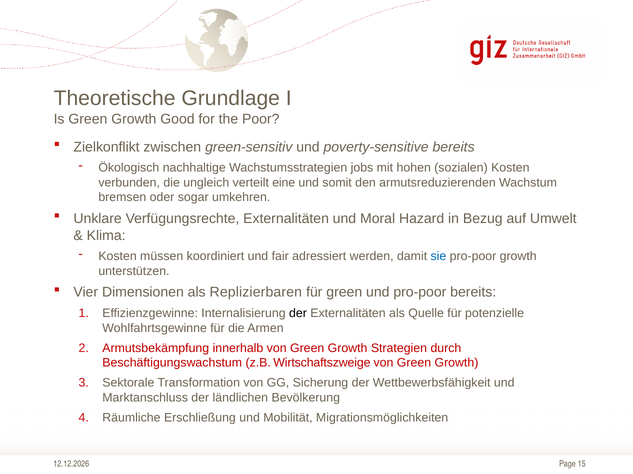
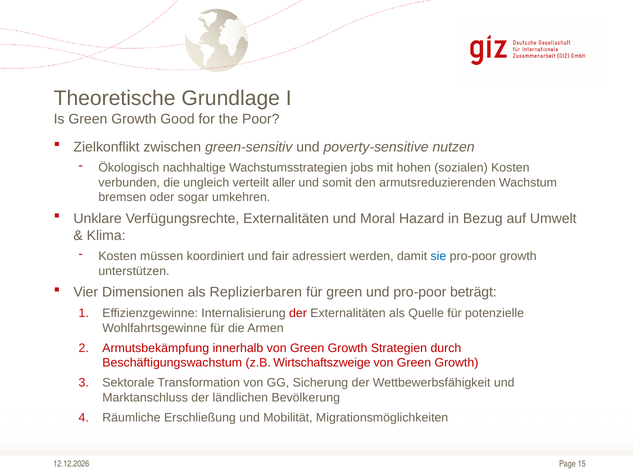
poverty-sensitive bereits: bereits -> nutzen
eine: eine -> aller
pro-poor bereits: bereits -> beträgt
der at (298, 314) colour: black -> red
